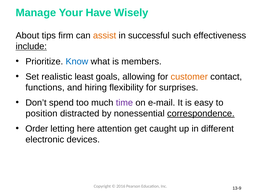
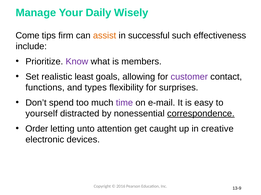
Have: Have -> Daily
About: About -> Come
include underline: present -> none
Know colour: blue -> purple
customer colour: orange -> purple
hiring: hiring -> types
position: position -> yourself
here: here -> unto
different: different -> creative
